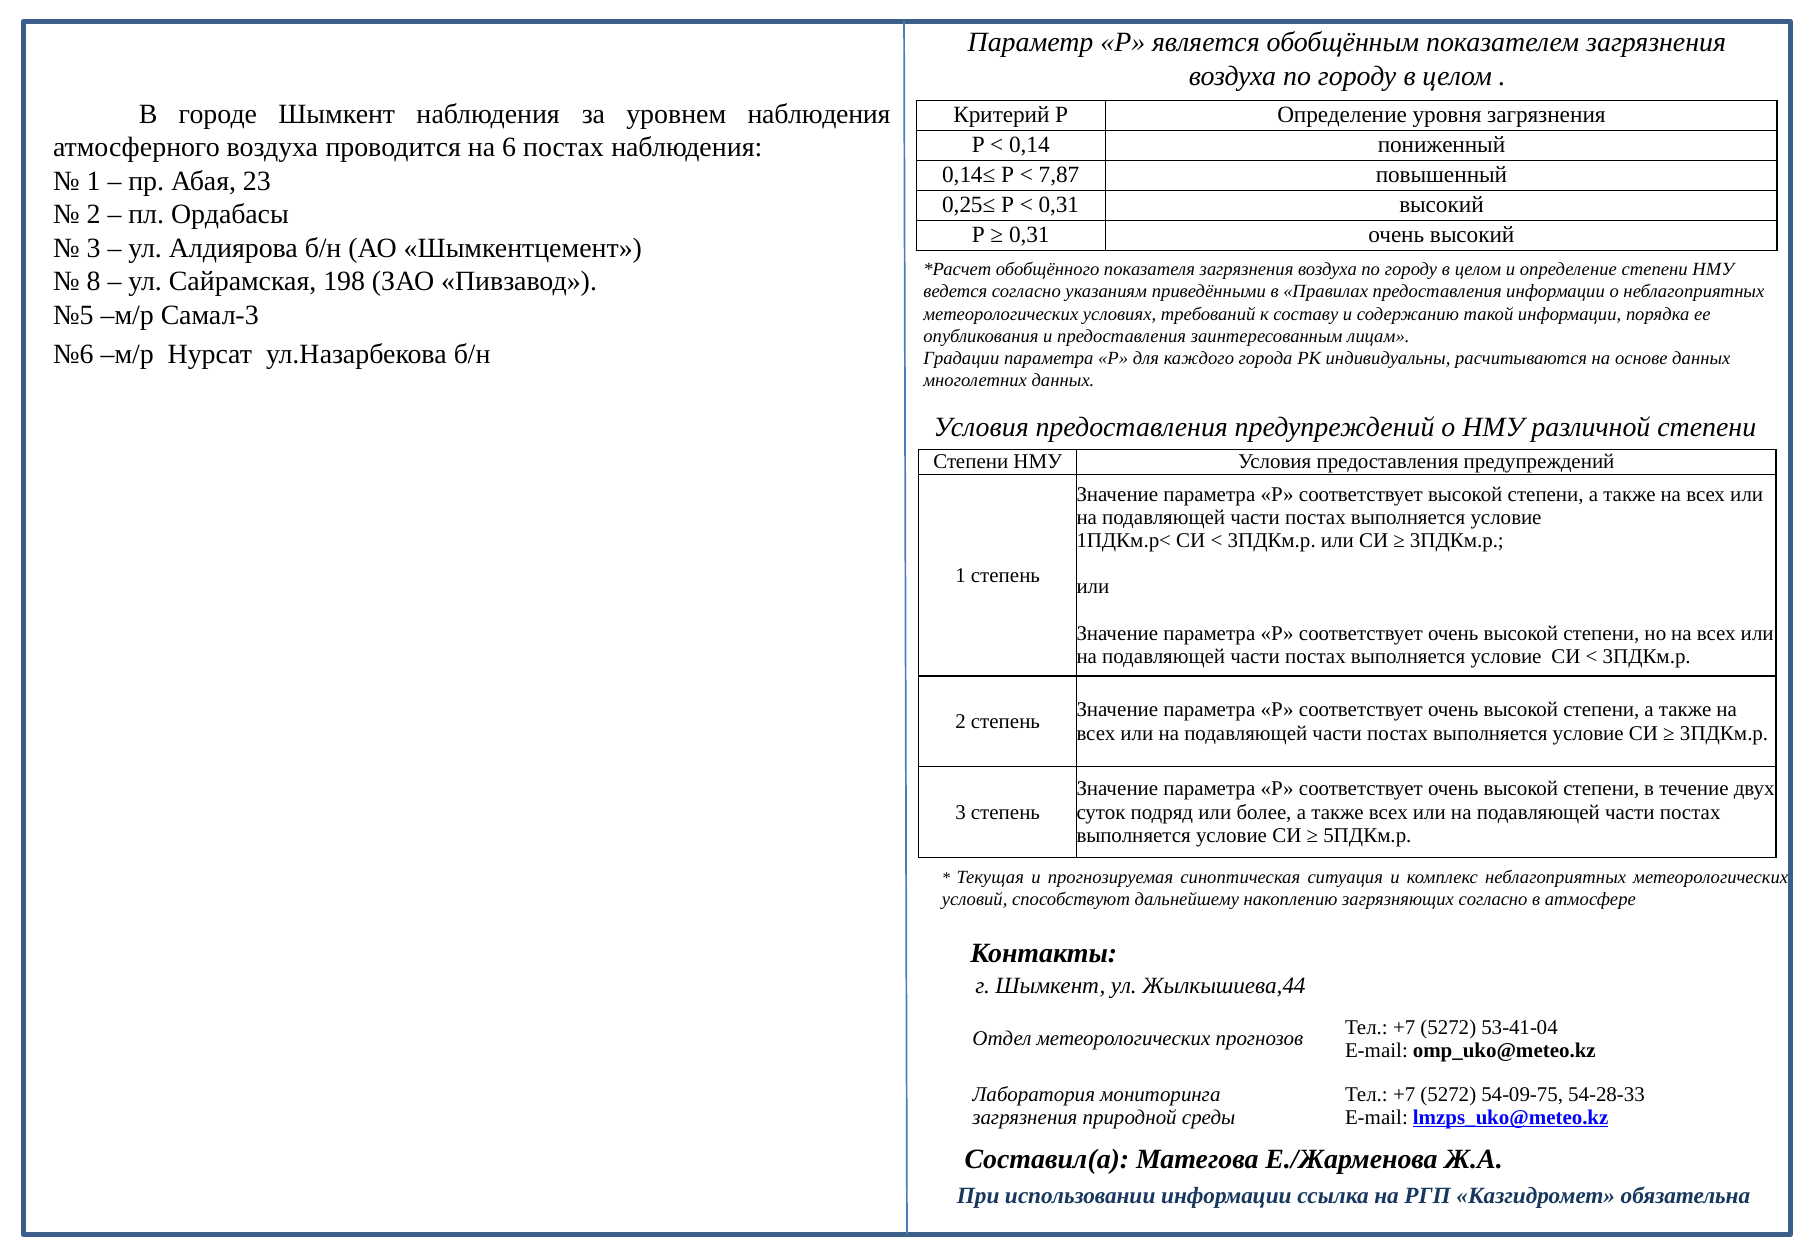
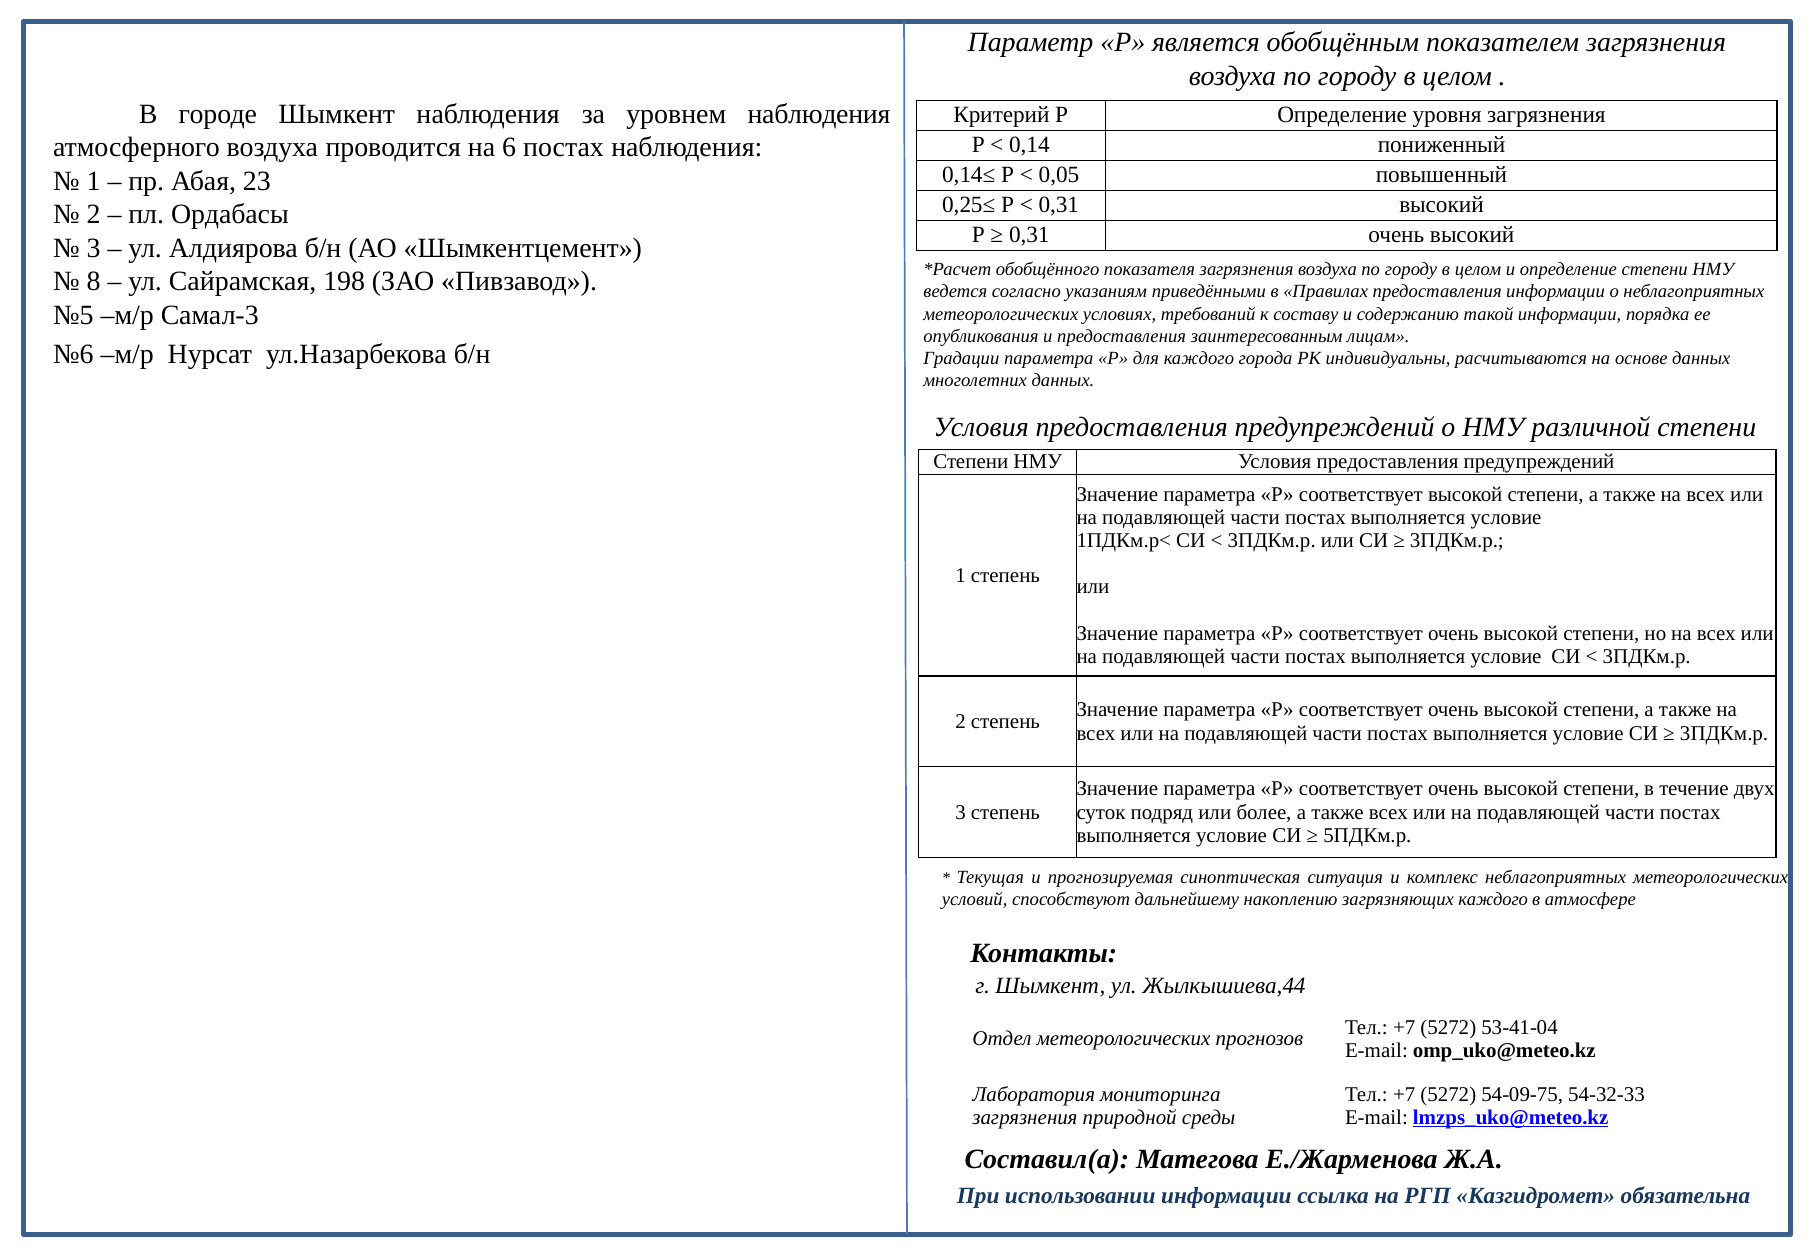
7,87: 7,87 -> 0,05
загрязняющих согласно: согласно -> каждого
54-28-33: 54-28-33 -> 54-32-33
